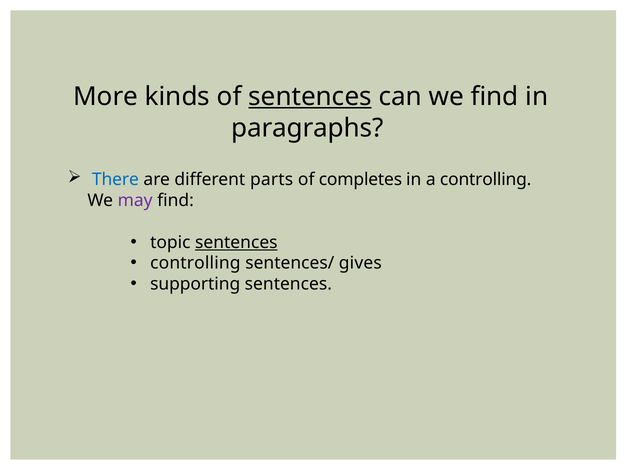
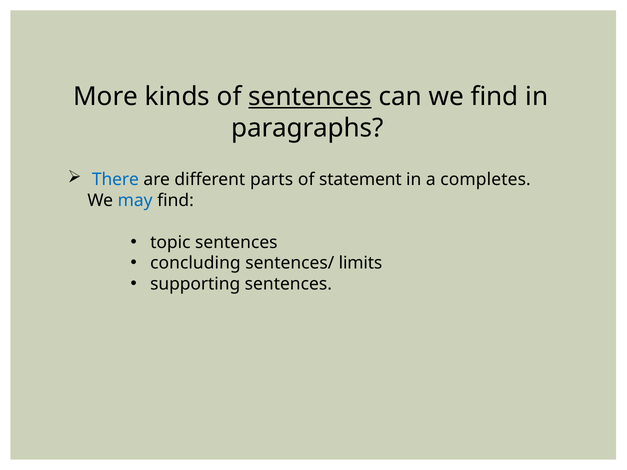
completes: completes -> statement
a controlling: controlling -> completes
may colour: purple -> blue
sentences at (236, 242) underline: present -> none
controlling at (195, 263): controlling -> concluding
gives: gives -> limits
